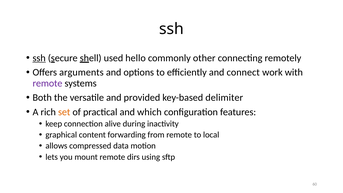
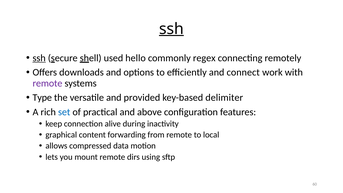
ssh at (171, 29) underline: none -> present
other: other -> regex
arguments: arguments -> downloads
Both: Both -> Type
set colour: orange -> blue
which: which -> above
